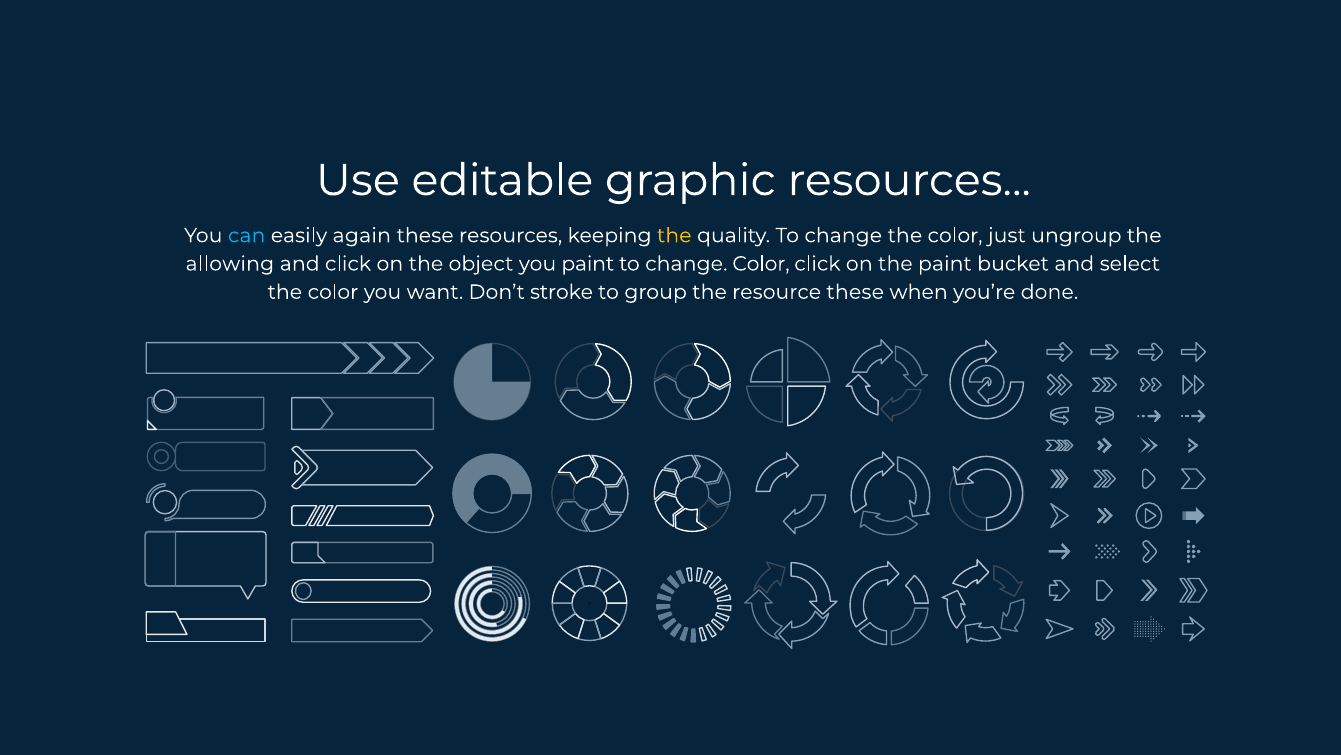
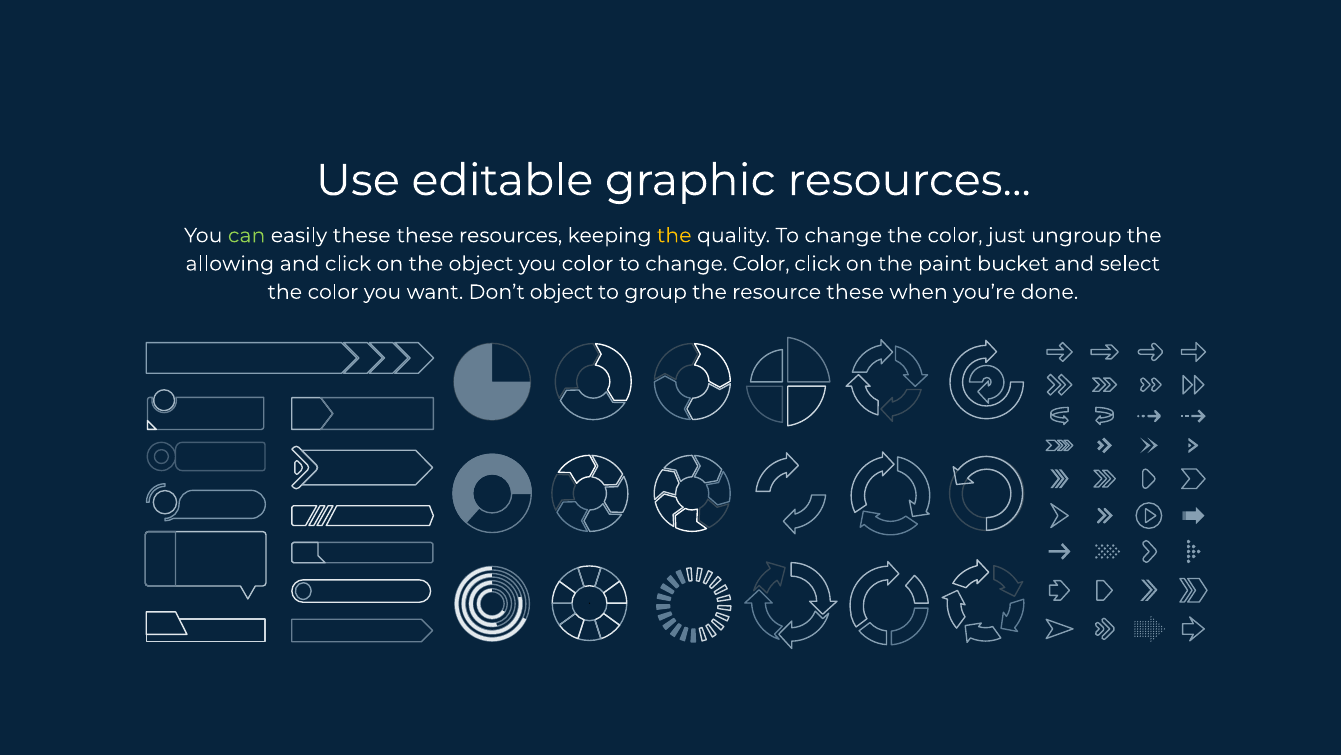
can colour: light blue -> light green
easily again: again -> these
you paint: paint -> color
Don’t stroke: stroke -> object
